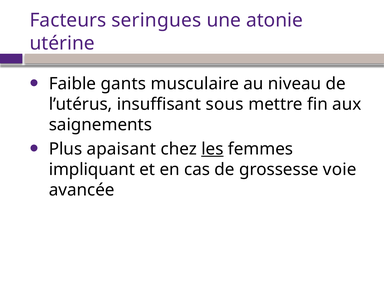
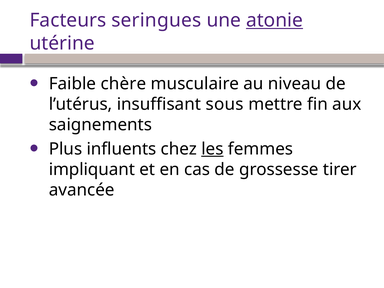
atonie underline: none -> present
gants: gants -> chère
apaisant: apaisant -> influents
voie: voie -> tirer
